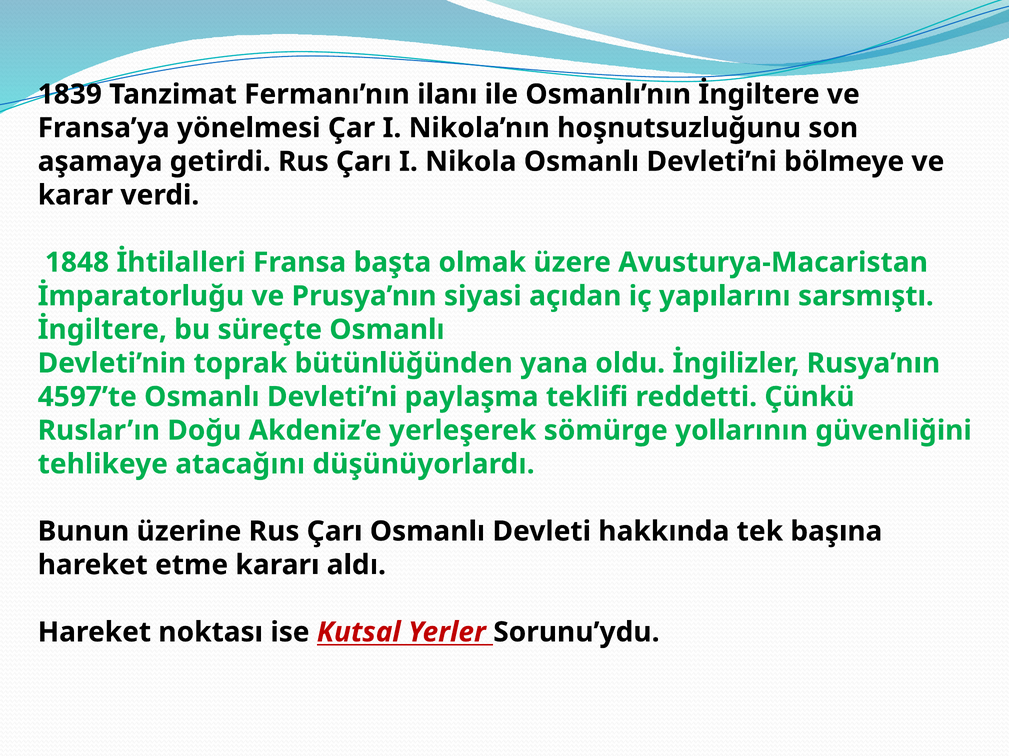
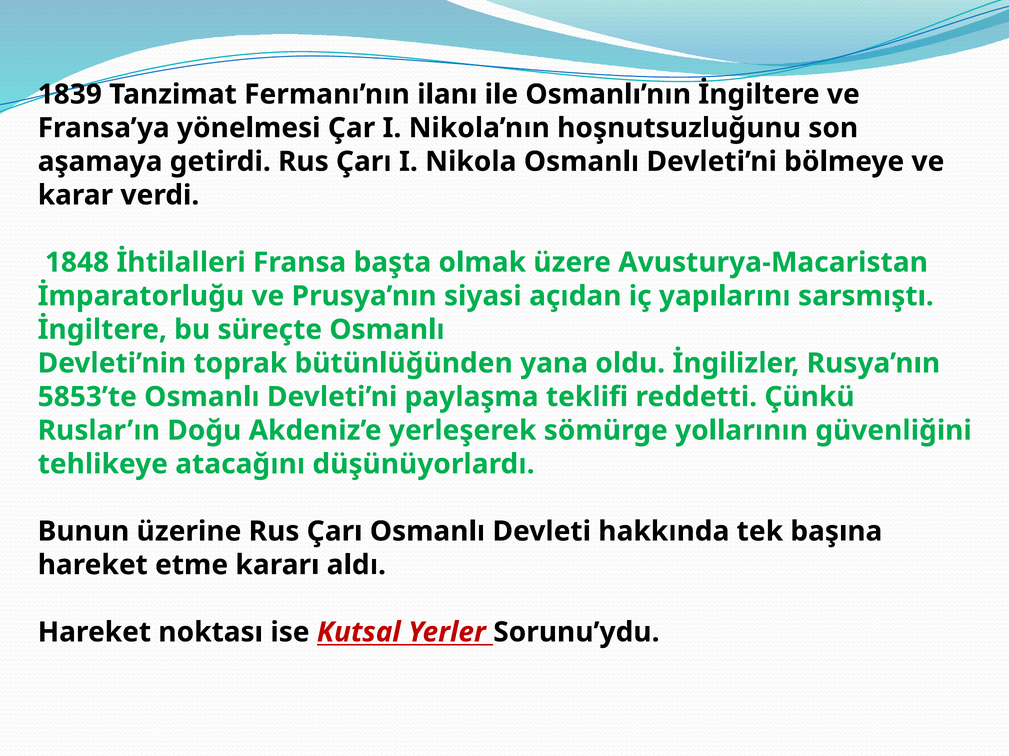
4597’te: 4597’te -> 5853’te
